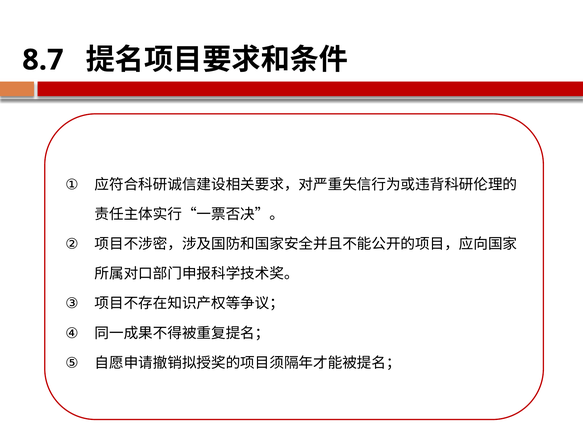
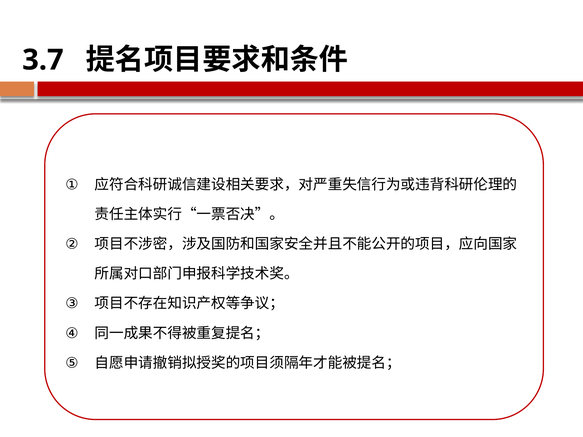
8.7: 8.7 -> 3.7
